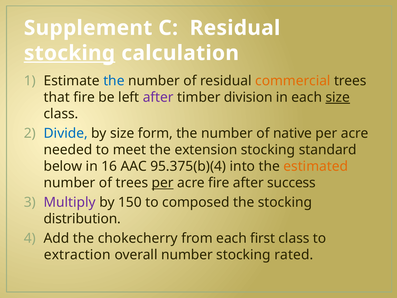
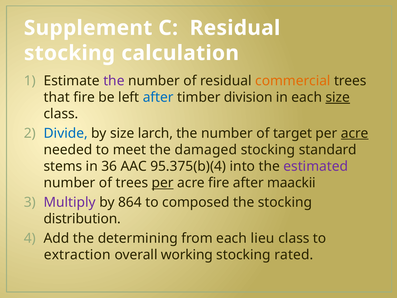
stocking at (69, 53) underline: present -> none
the at (114, 81) colour: blue -> purple
after at (158, 97) colour: purple -> blue
form: form -> larch
native: native -> target
acre at (355, 133) underline: none -> present
extension: extension -> damaged
below: below -> stems
16: 16 -> 36
estimated colour: orange -> purple
success: success -> maackii
150: 150 -> 864
chokecherry: chokecherry -> determining
first: first -> lieu
overall number: number -> working
